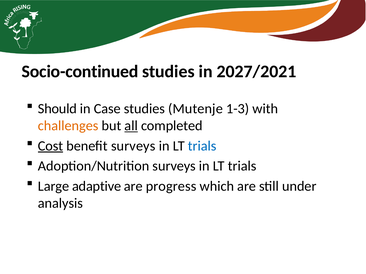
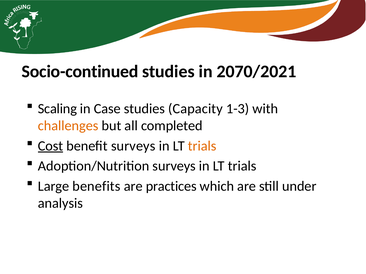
2027/2021: 2027/2021 -> 2070/2021
Should: Should -> Scaling
Mutenje: Mutenje -> Capacity
all underline: present -> none
trials at (202, 146) colour: blue -> orange
adaptive: adaptive -> benefits
progress: progress -> practices
